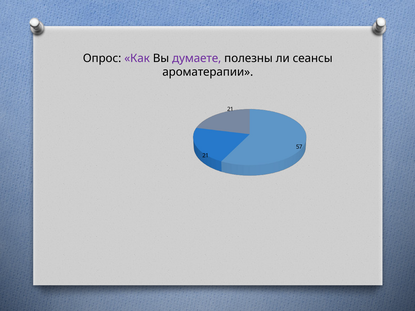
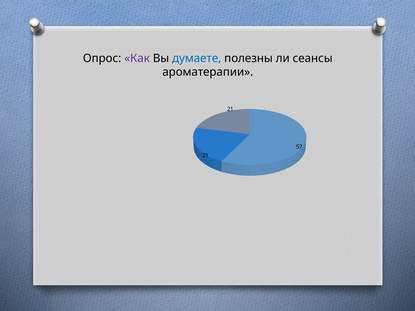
думаете colour: purple -> blue
